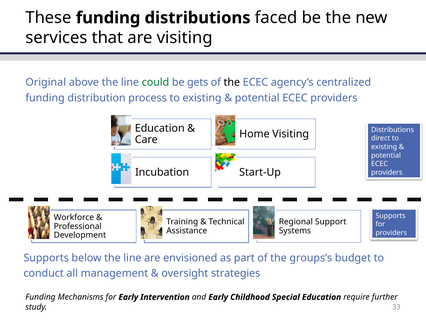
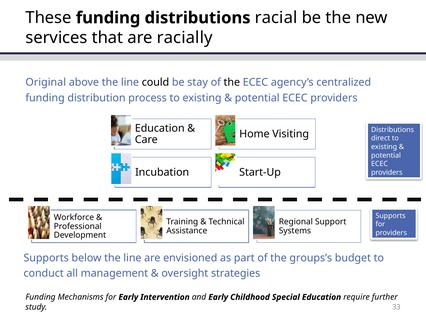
faced: faced -> racial
are visiting: visiting -> racially
could colour: green -> black
gets: gets -> stay
